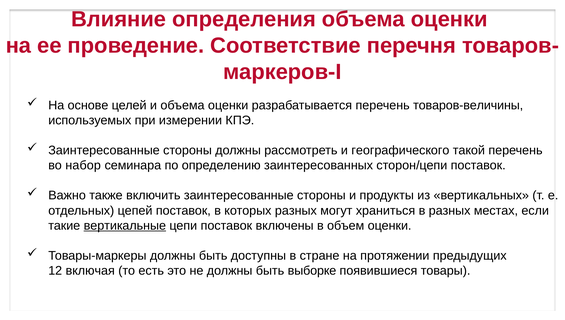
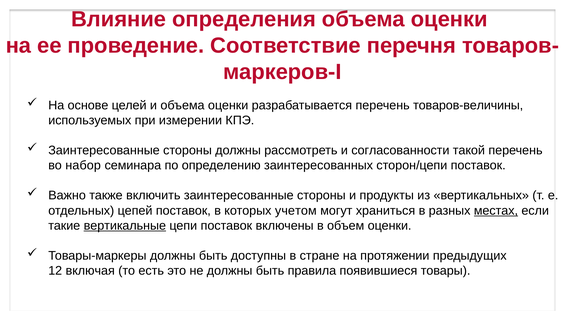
географического: географического -> согласованности
которых разных: разных -> учетом
местах underline: none -> present
выборке: выборке -> правила
